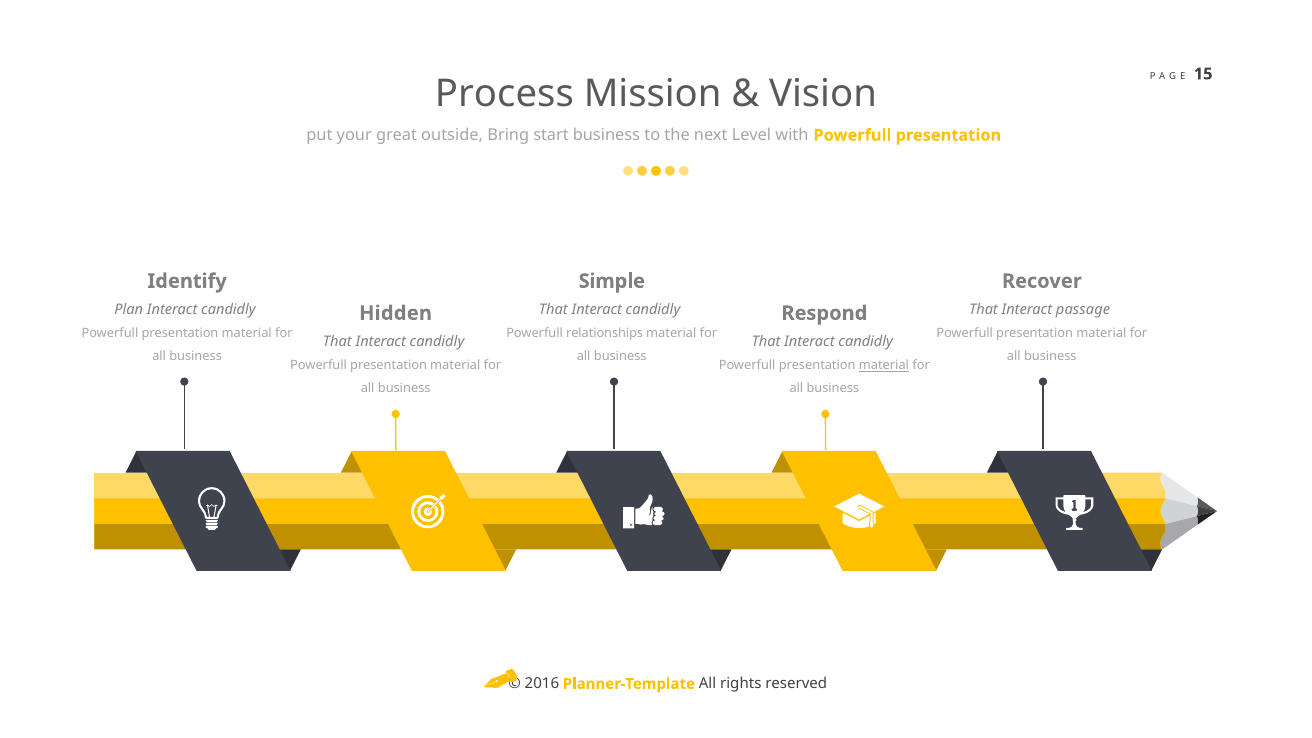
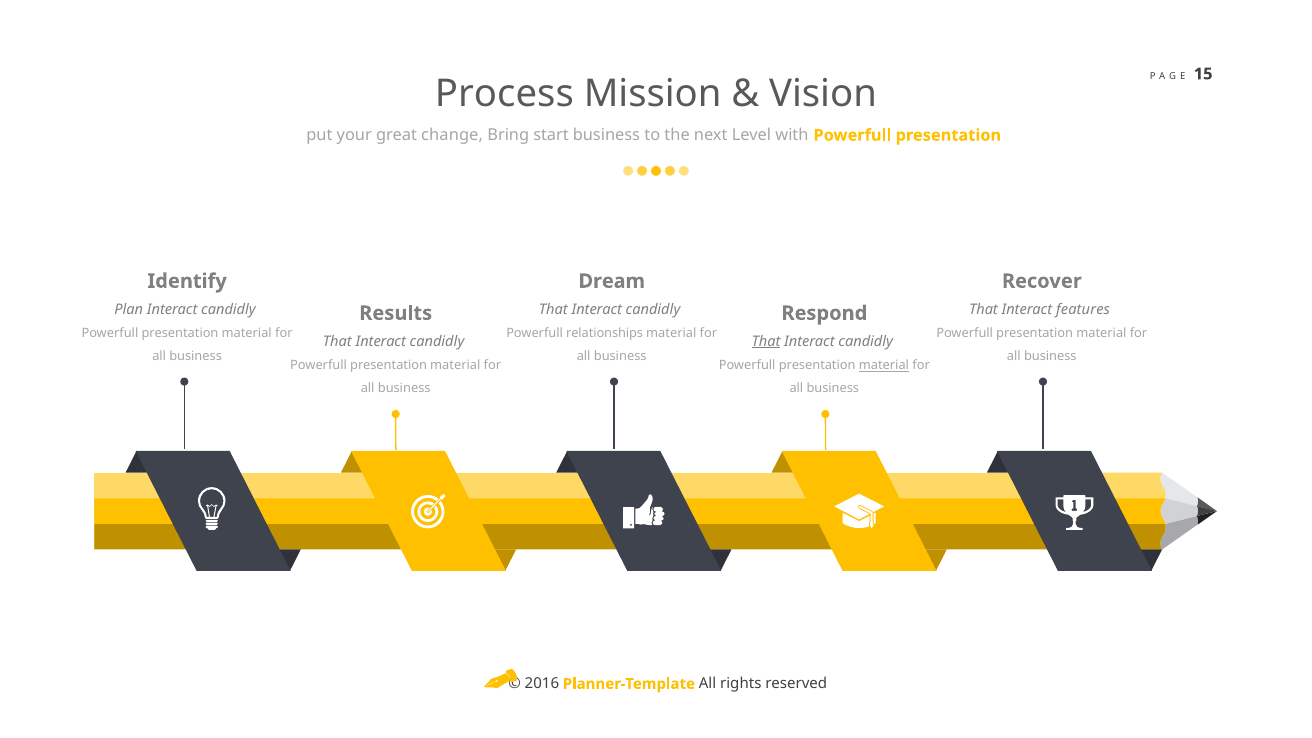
outside: outside -> change
Simple: Simple -> Dream
Hidden: Hidden -> Results
passage: passage -> features
That at (766, 341) underline: none -> present
